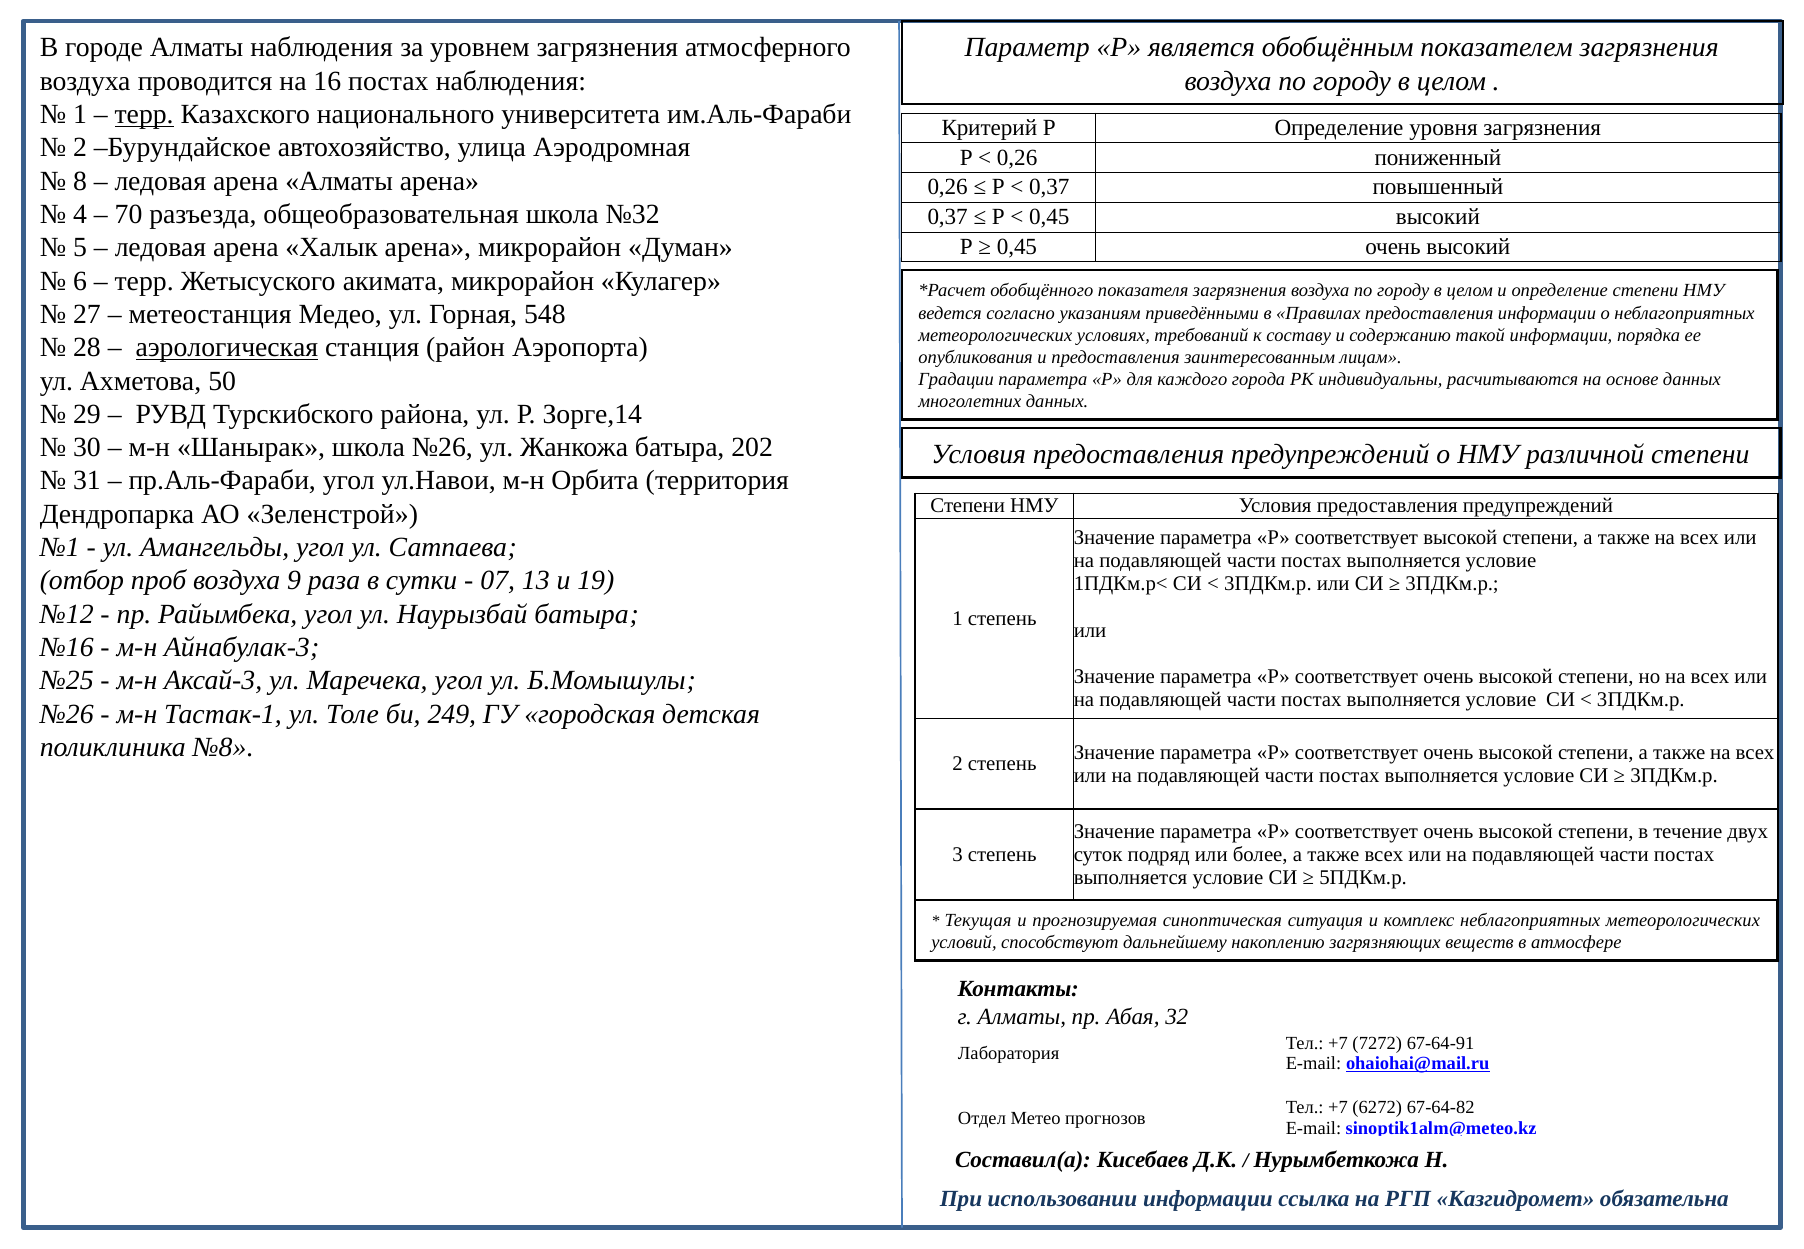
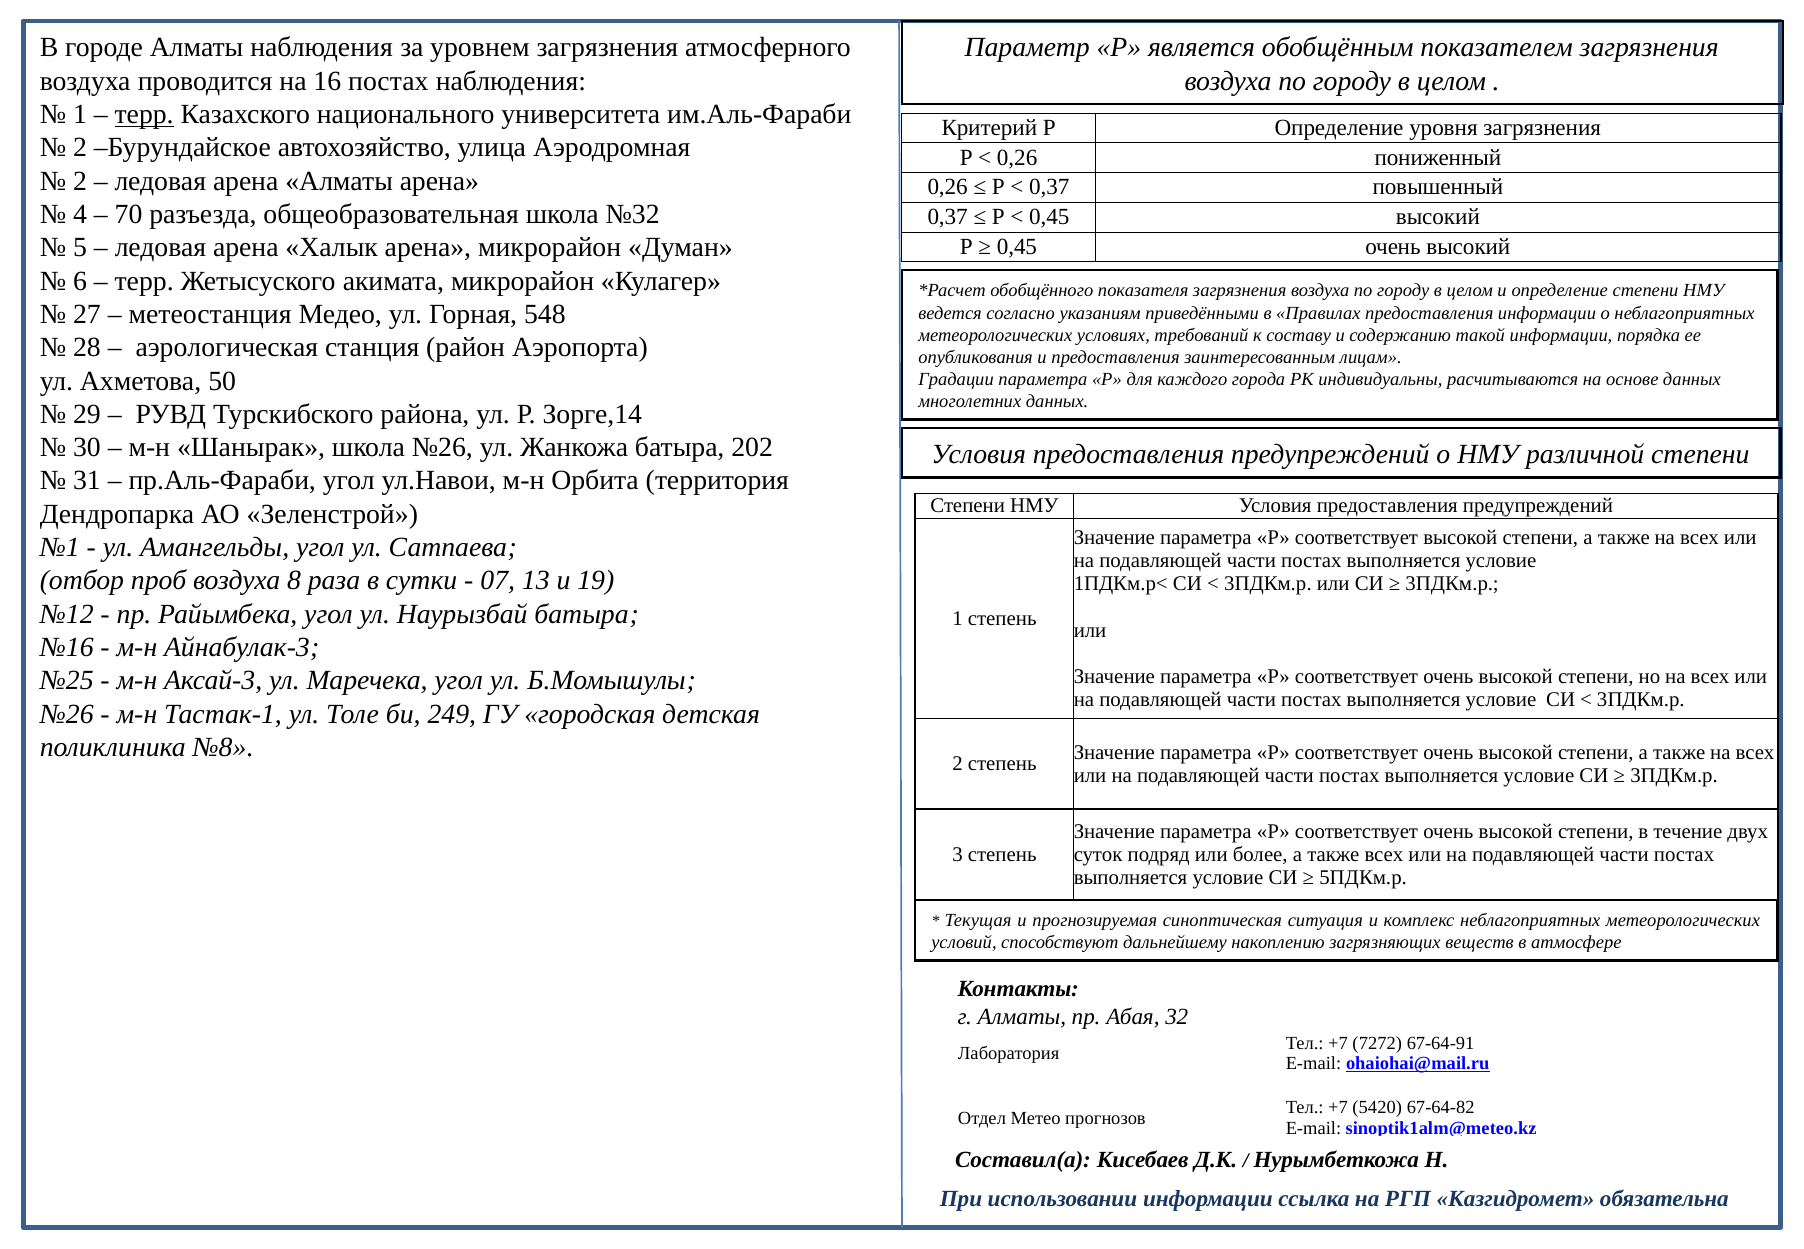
8 at (80, 181): 8 -> 2
аэрологическая underline: present -> none
9: 9 -> 8
6272: 6272 -> 5420
